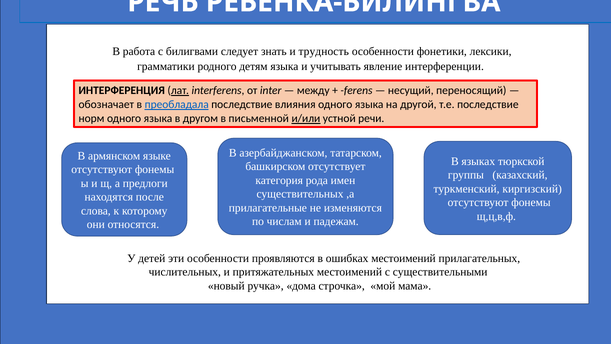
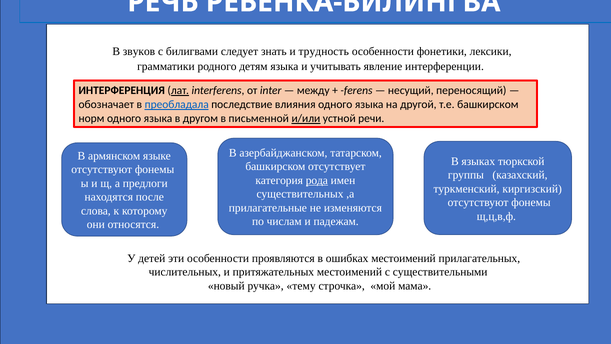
работа: работа -> звуков
т.е последствие: последствие -> башкирском
рода underline: none -> present
дома: дома -> тему
